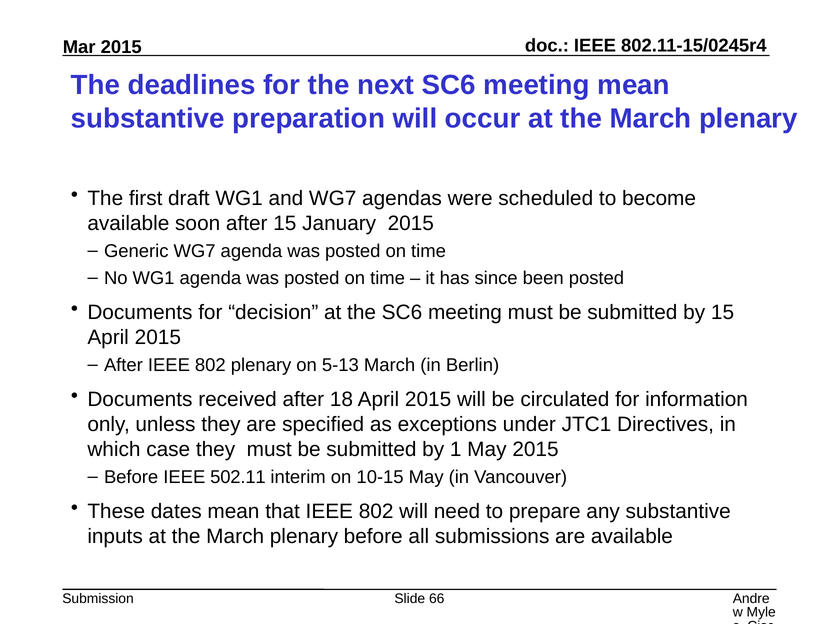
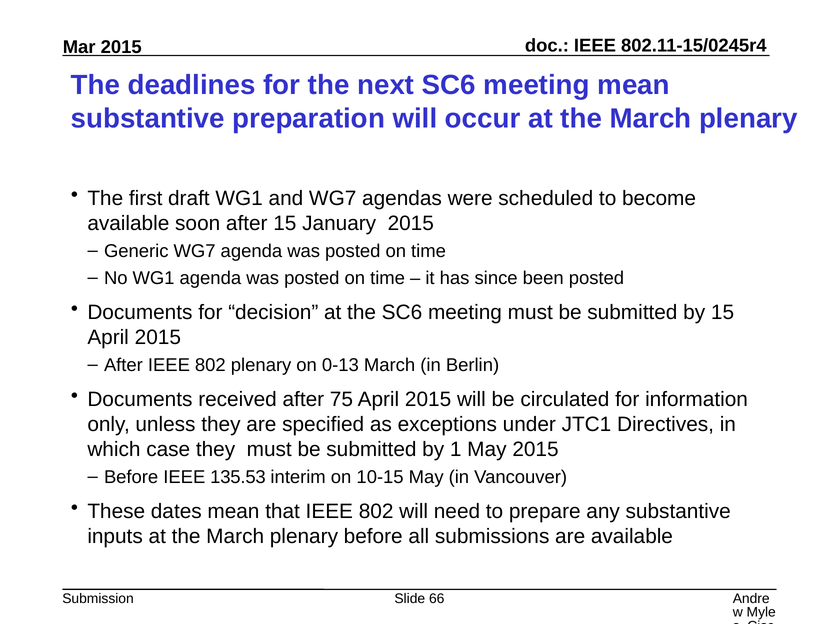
5-13: 5-13 -> 0-13
18: 18 -> 75
502.11: 502.11 -> 135.53
